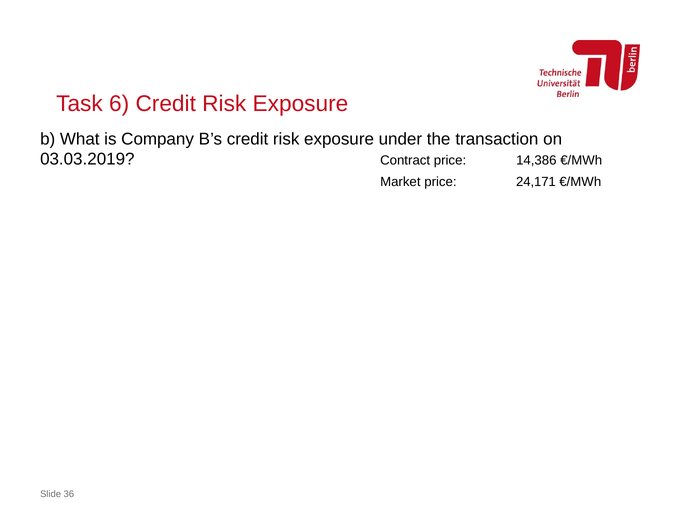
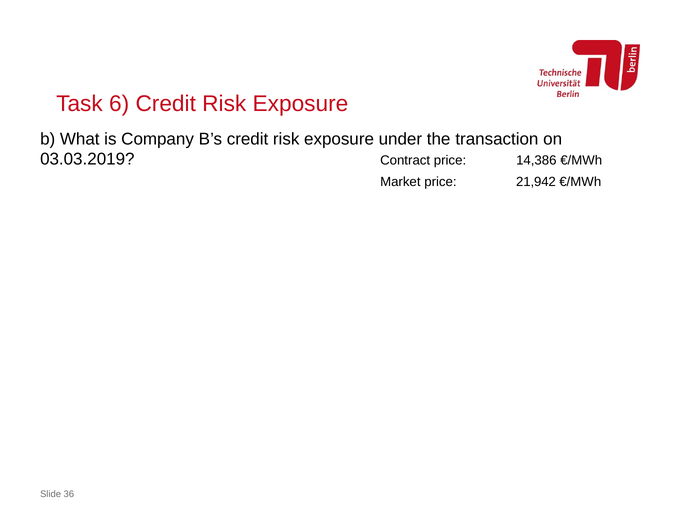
24,171: 24,171 -> 21,942
